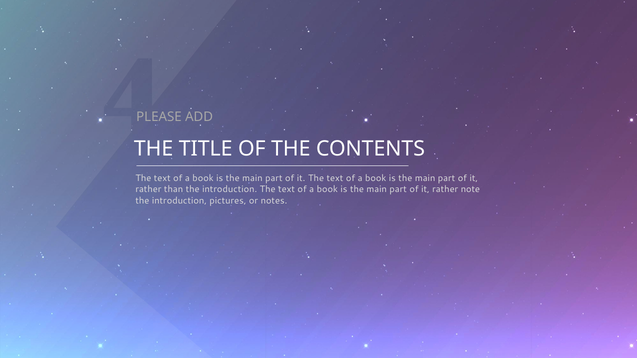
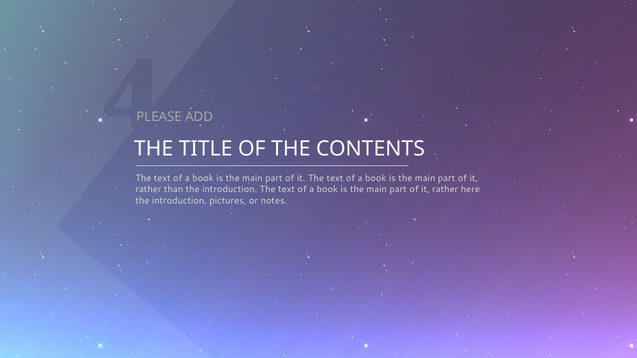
note: note -> here
